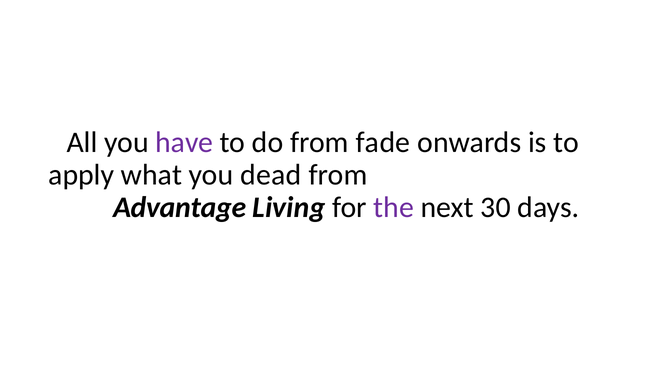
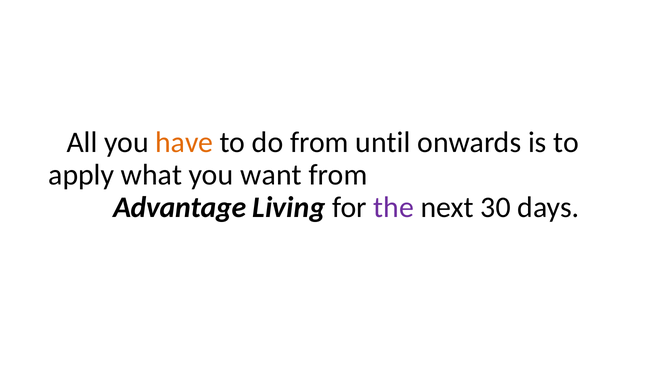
have colour: purple -> orange
fade: fade -> until
dead: dead -> want
